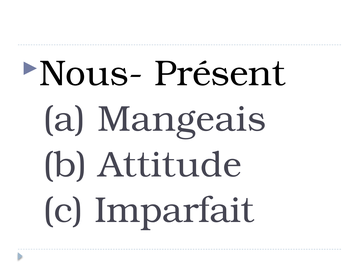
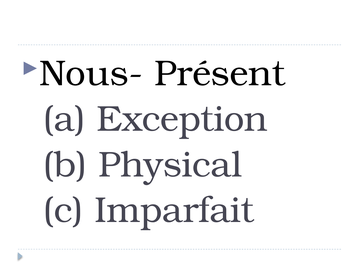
Mangeais: Mangeais -> Exception
Attitude: Attitude -> Physical
